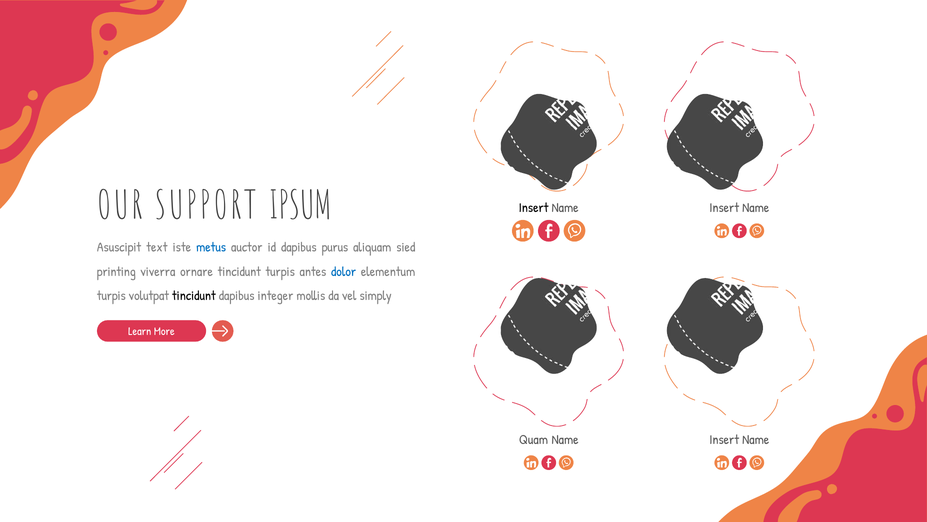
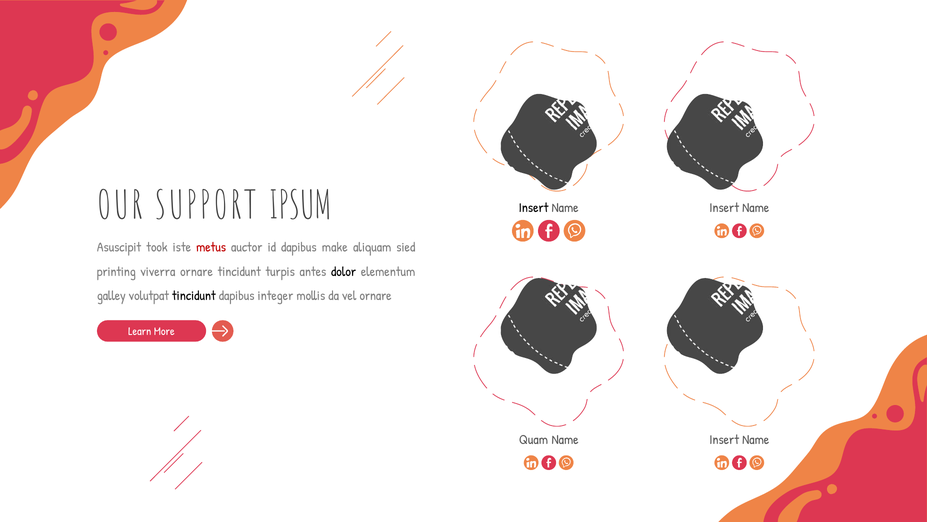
text: text -> took
metus colour: blue -> red
purus: purus -> make
dolor colour: blue -> black
turpis at (111, 296): turpis -> galley
vel simply: simply -> ornare
